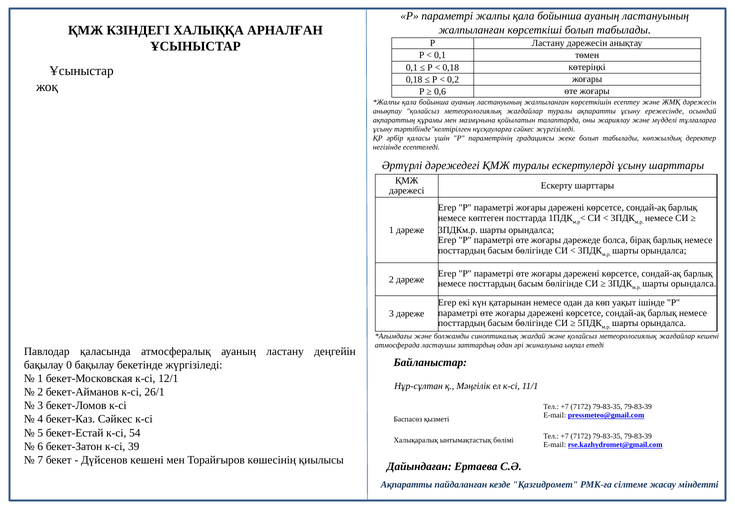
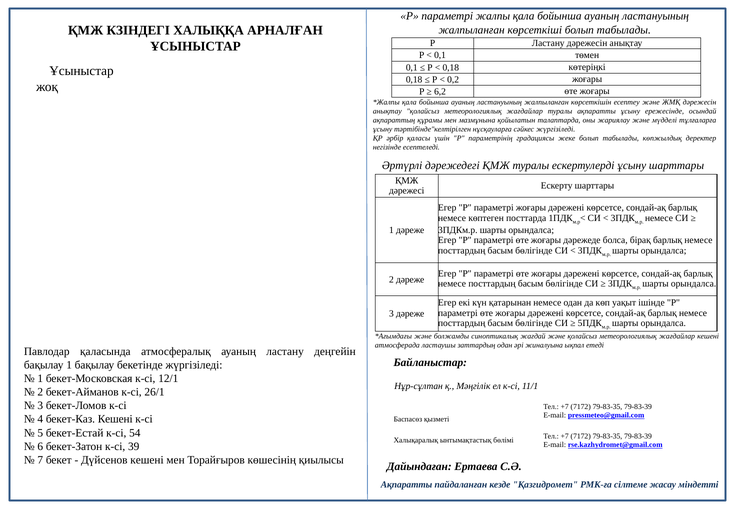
0,6: 0,6 -> 6,2
бақылау 0: 0 -> 1
бекет-Каз Сәйкес: Сәйкес -> Кешені
